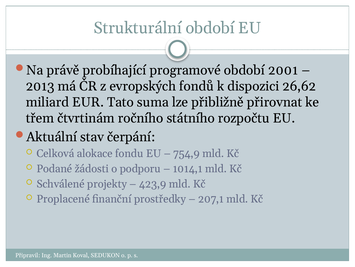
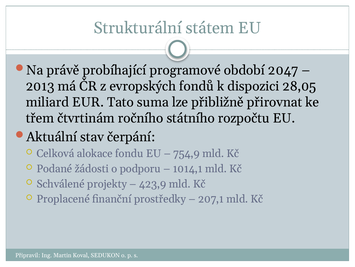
Strukturální období: období -> státem
2001: 2001 -> 2047
26,62: 26,62 -> 28,05
